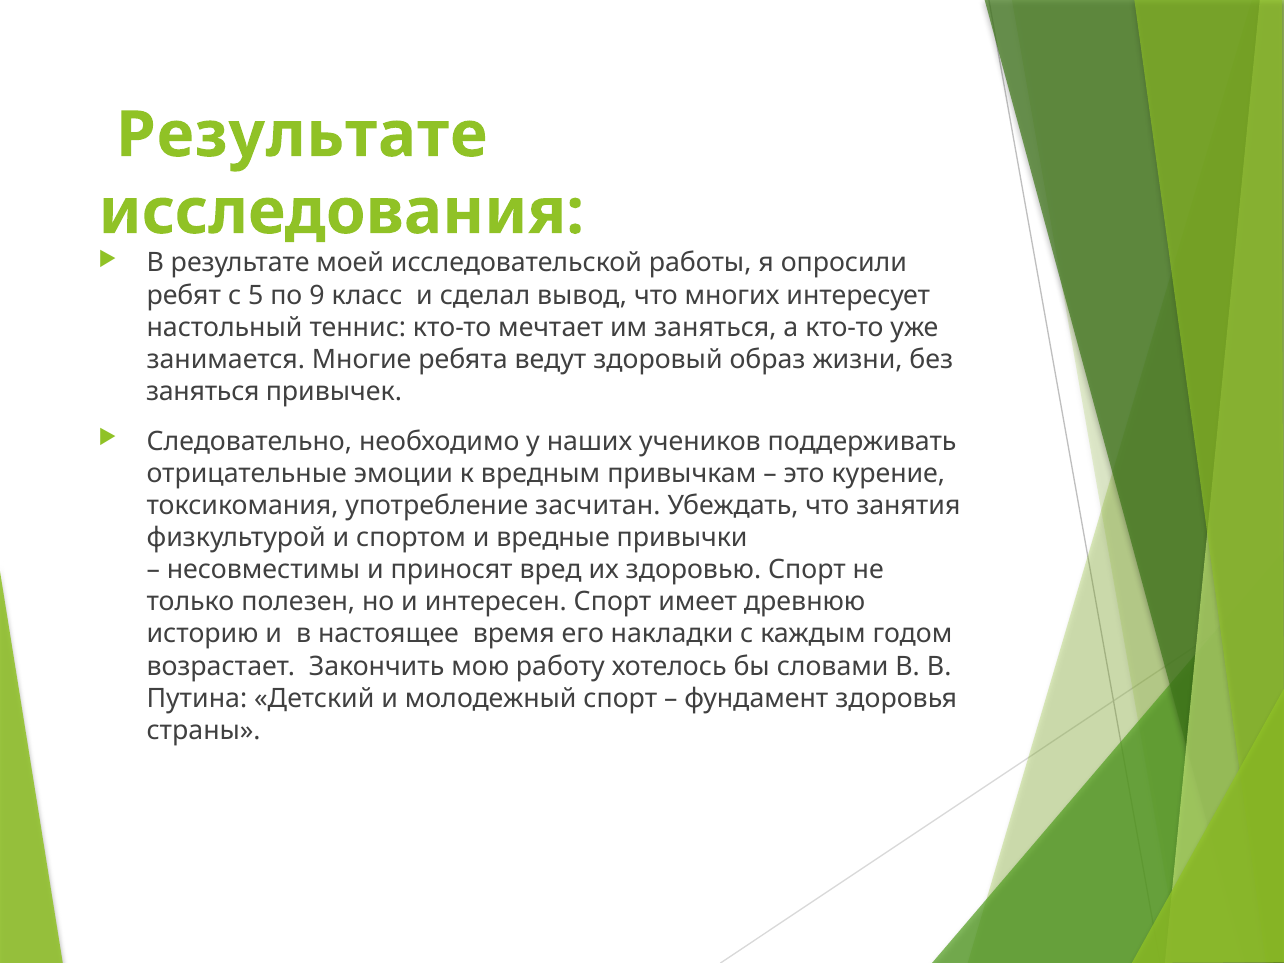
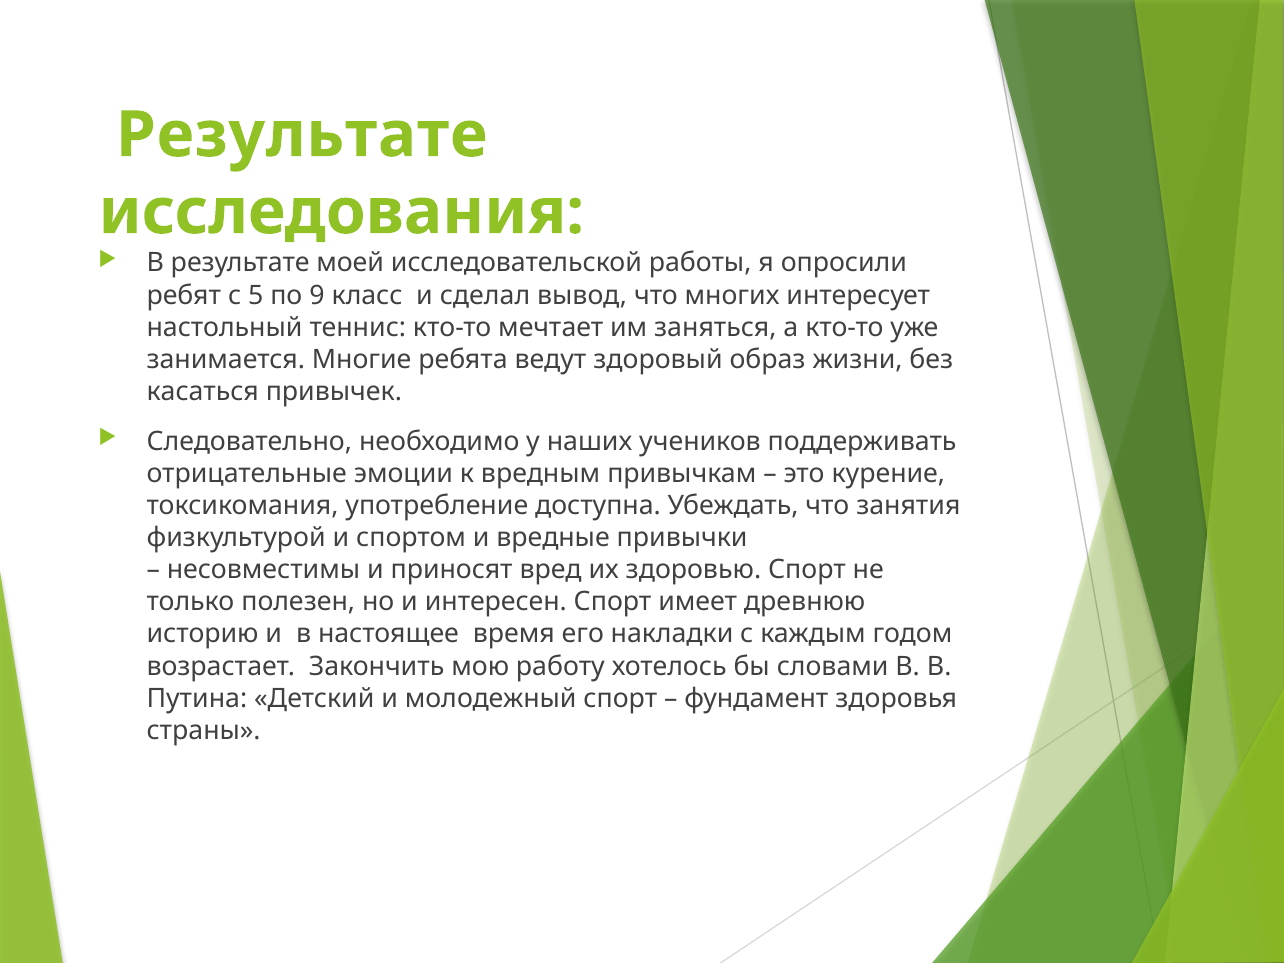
заняться at (203, 392): заняться -> касаться
засчитан: засчитан -> доступна
